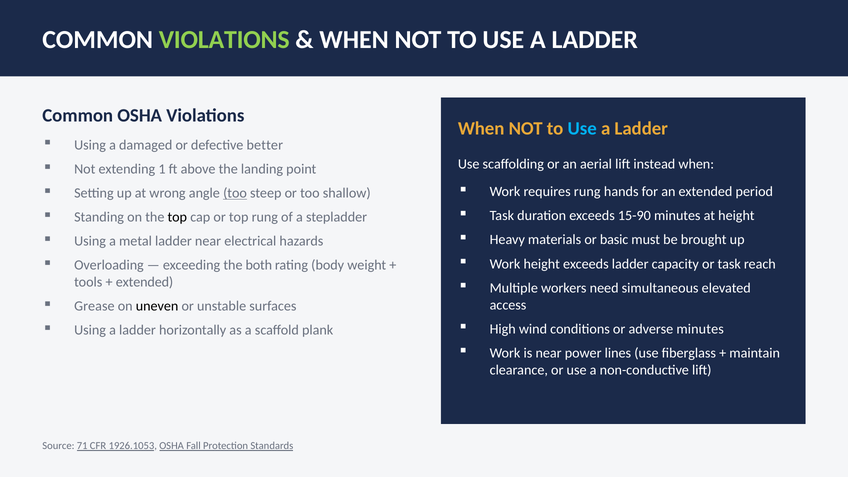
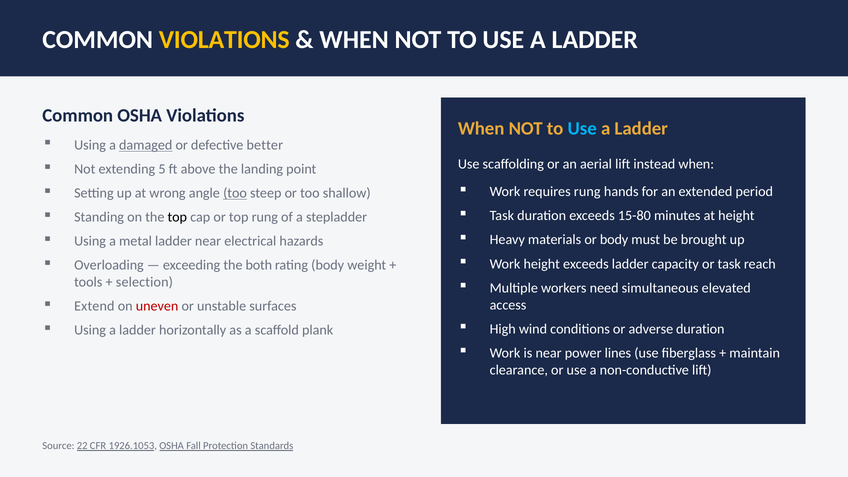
VIOLATIONS at (224, 40) colour: light green -> yellow
damaged underline: none -> present
1: 1 -> 5
15-90: 15-90 -> 15-80
or basic: basic -> body
extended at (145, 282): extended -> selection
Grease: Grease -> Extend
uneven colour: black -> red
adverse minutes: minutes -> duration
71: 71 -> 22
